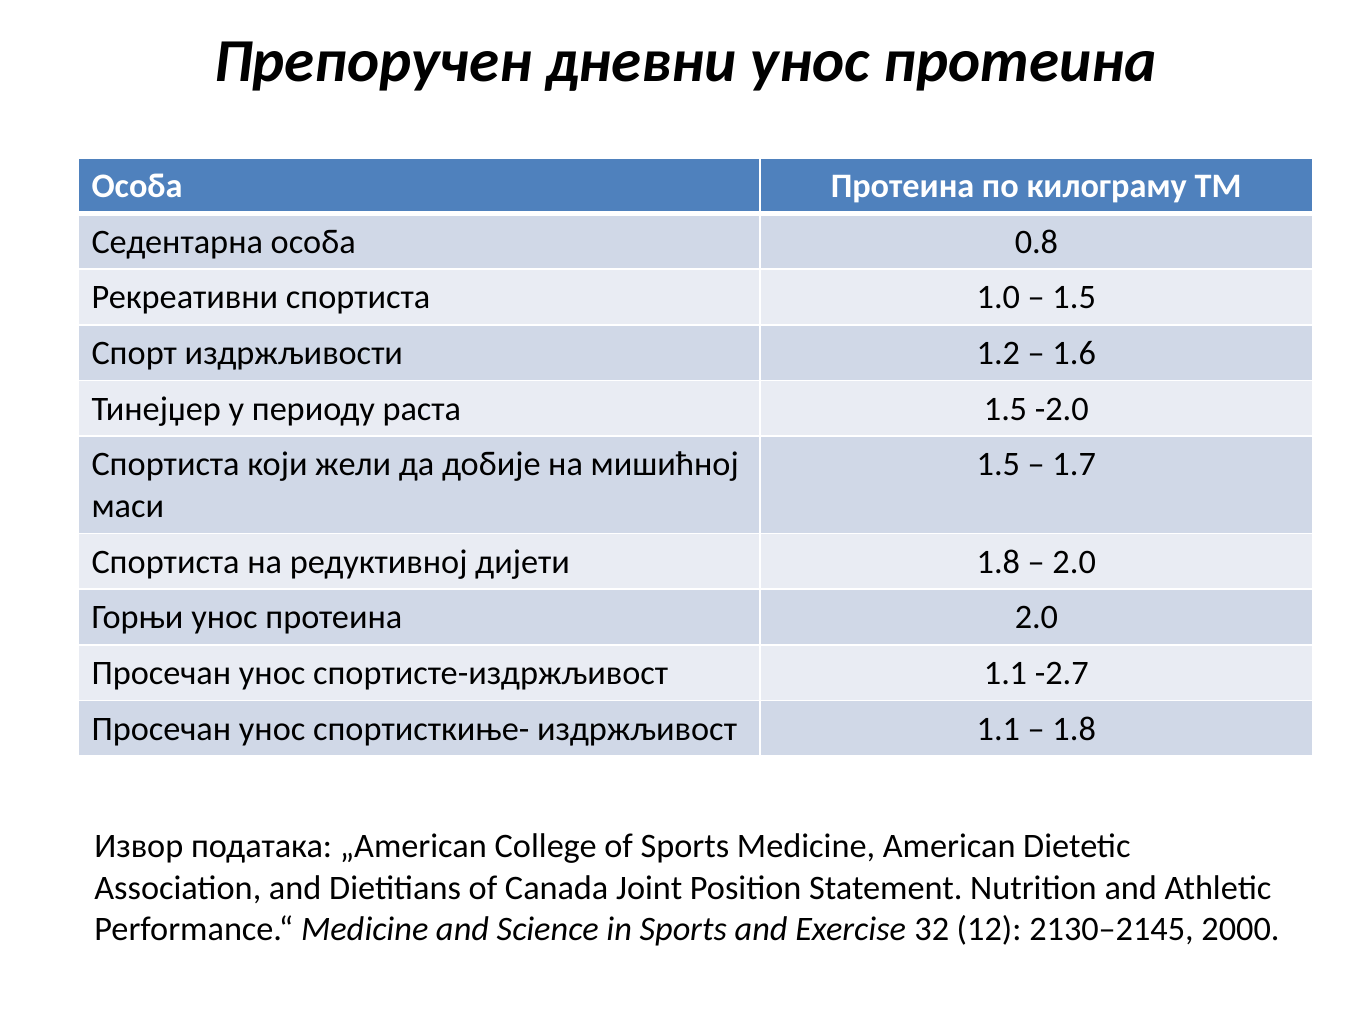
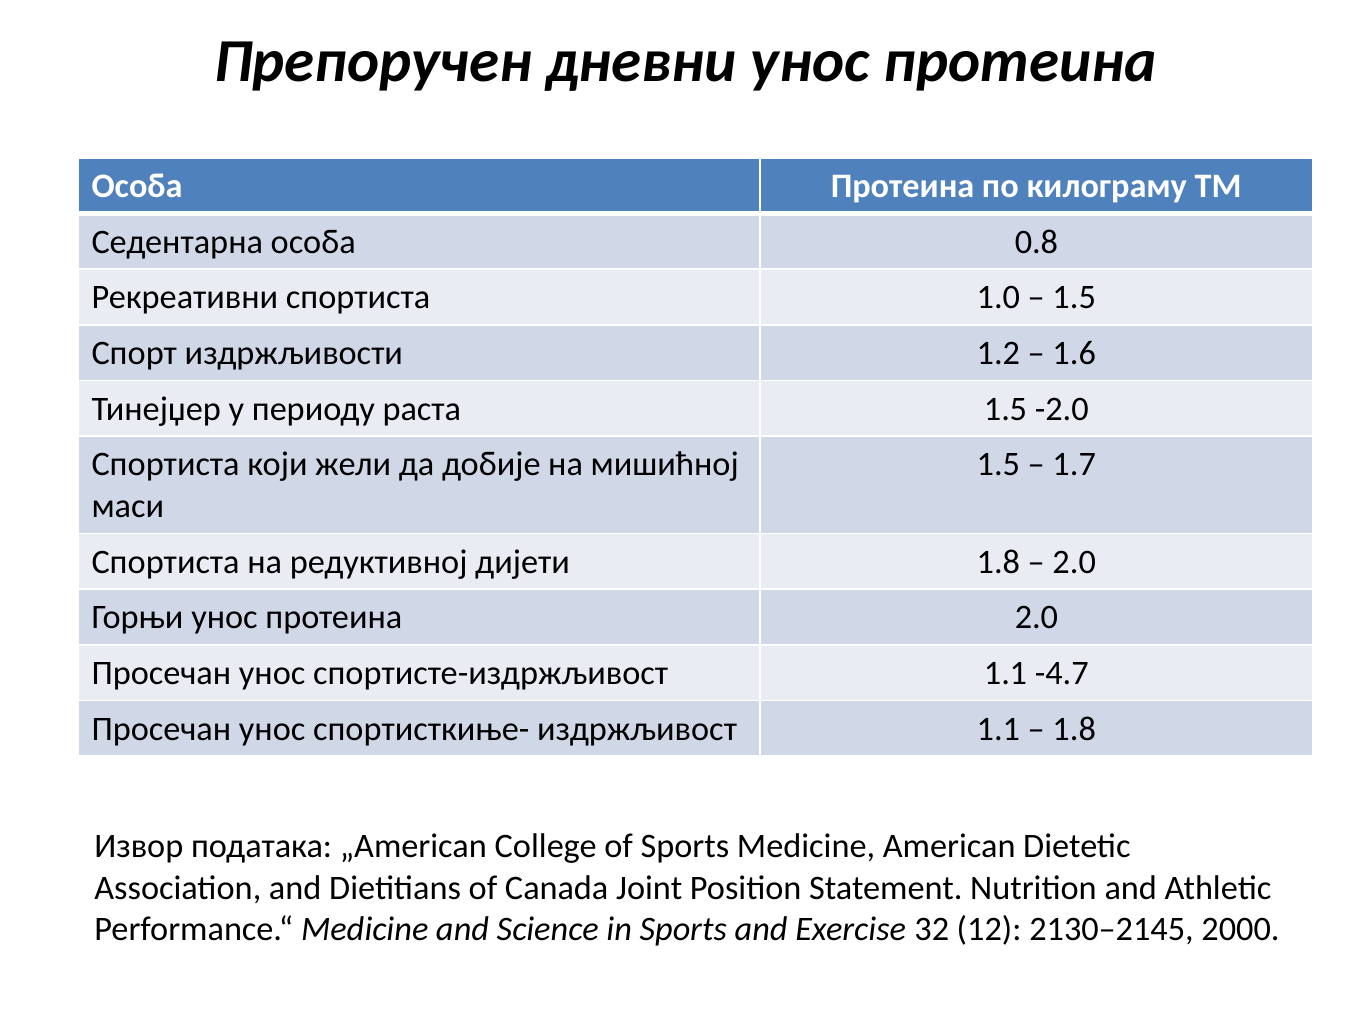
-2.7: -2.7 -> -4.7
